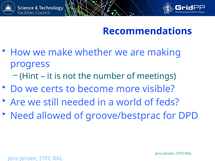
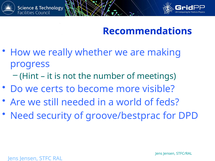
make: make -> really
allowed: allowed -> security
